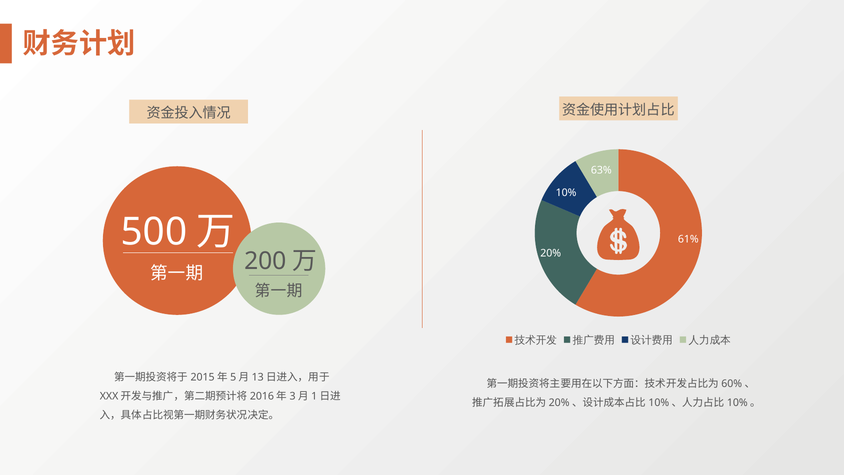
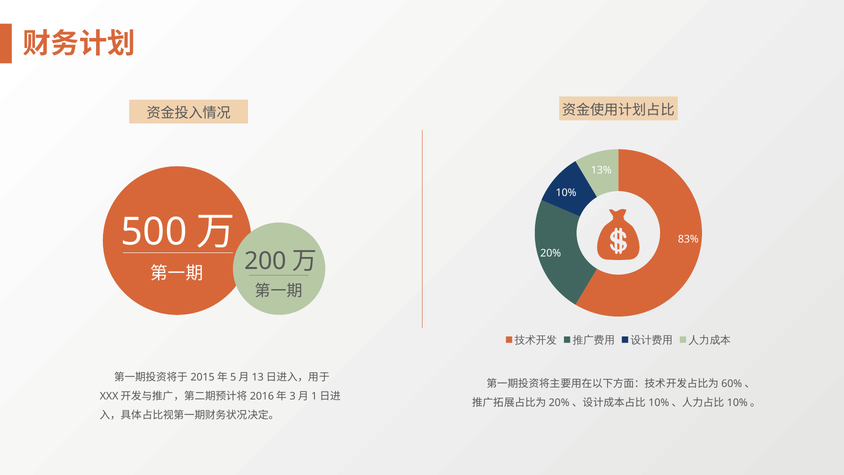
63%: 63% -> 13%
61%: 61% -> 83%
